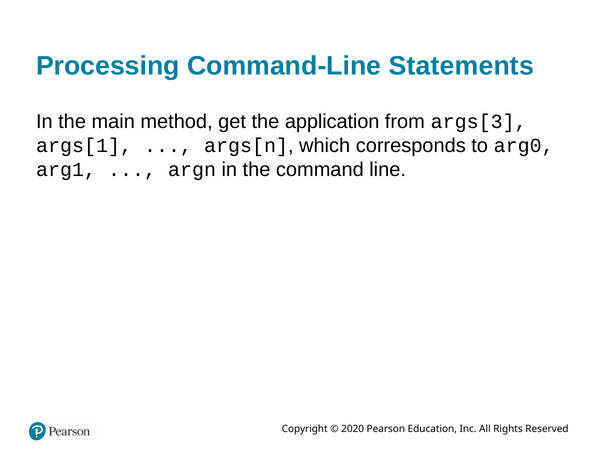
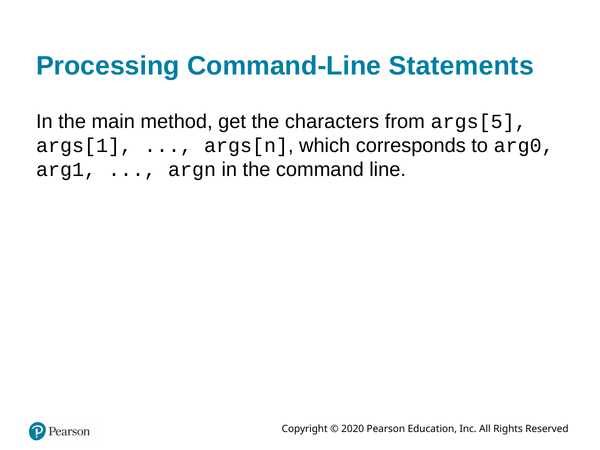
application: application -> characters
args[3: args[3 -> args[5
